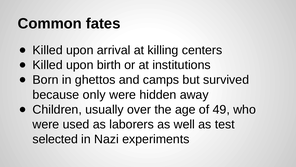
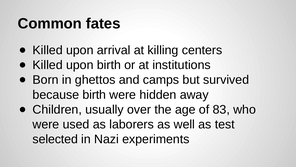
because only: only -> birth
49: 49 -> 83
